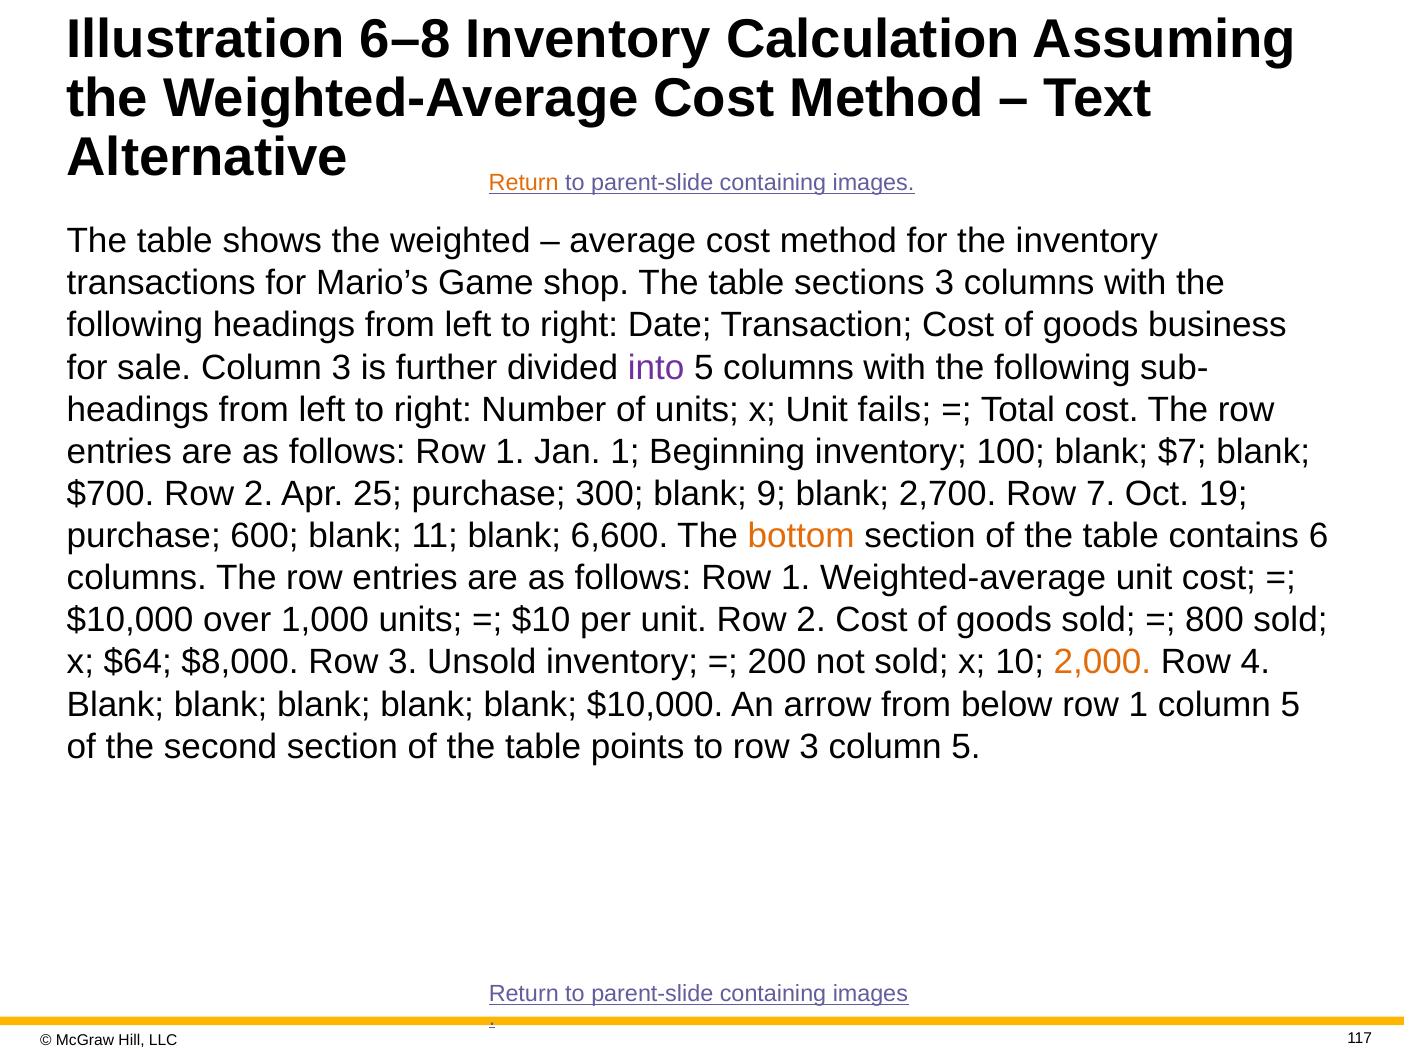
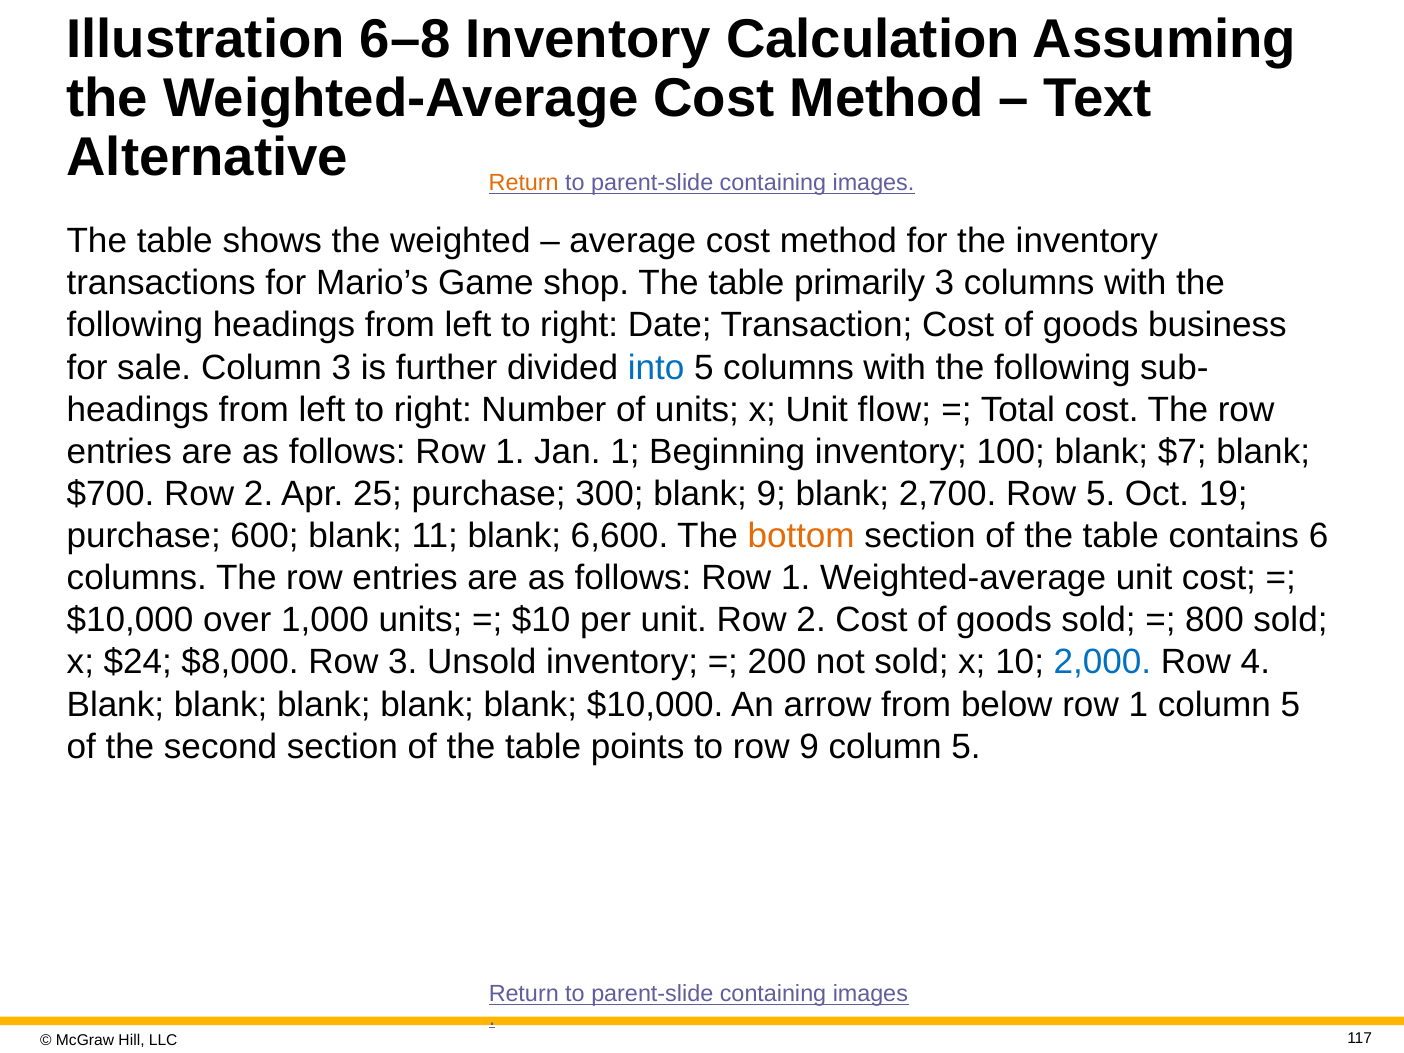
sections: sections -> primarily
into colour: purple -> blue
fails: fails -> flow
Row 7: 7 -> 5
$64: $64 -> $24
2,000 colour: orange -> blue
to row 3: 3 -> 9
